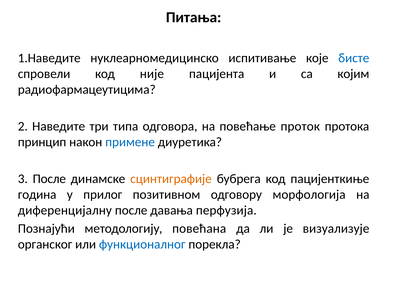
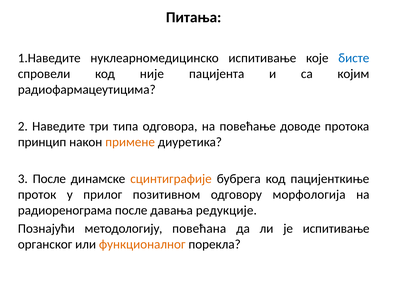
проток: проток -> доводе
примене colour: blue -> orange
година: година -> проток
диференцијалну: диференцијалну -> радиоренограма
перфузија: перфузија -> редукције
је визуализује: визуализује -> испитивање
функционалног colour: blue -> orange
